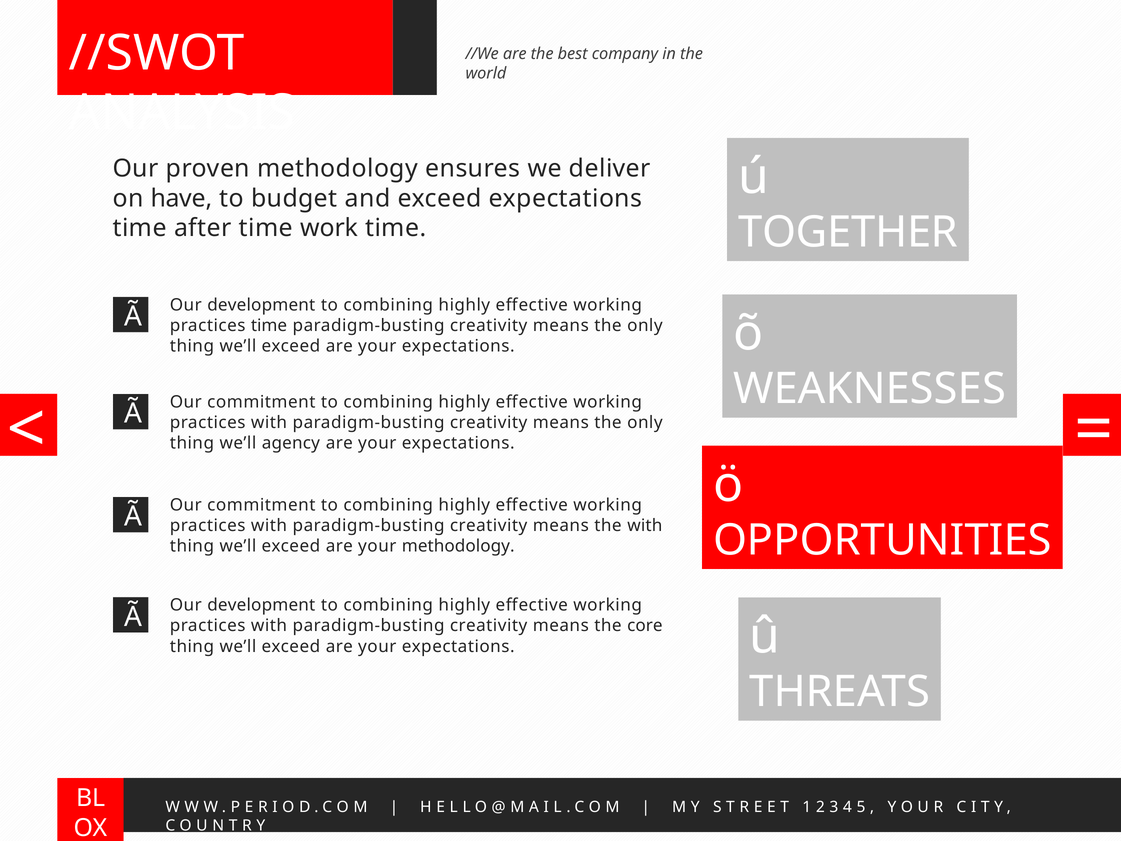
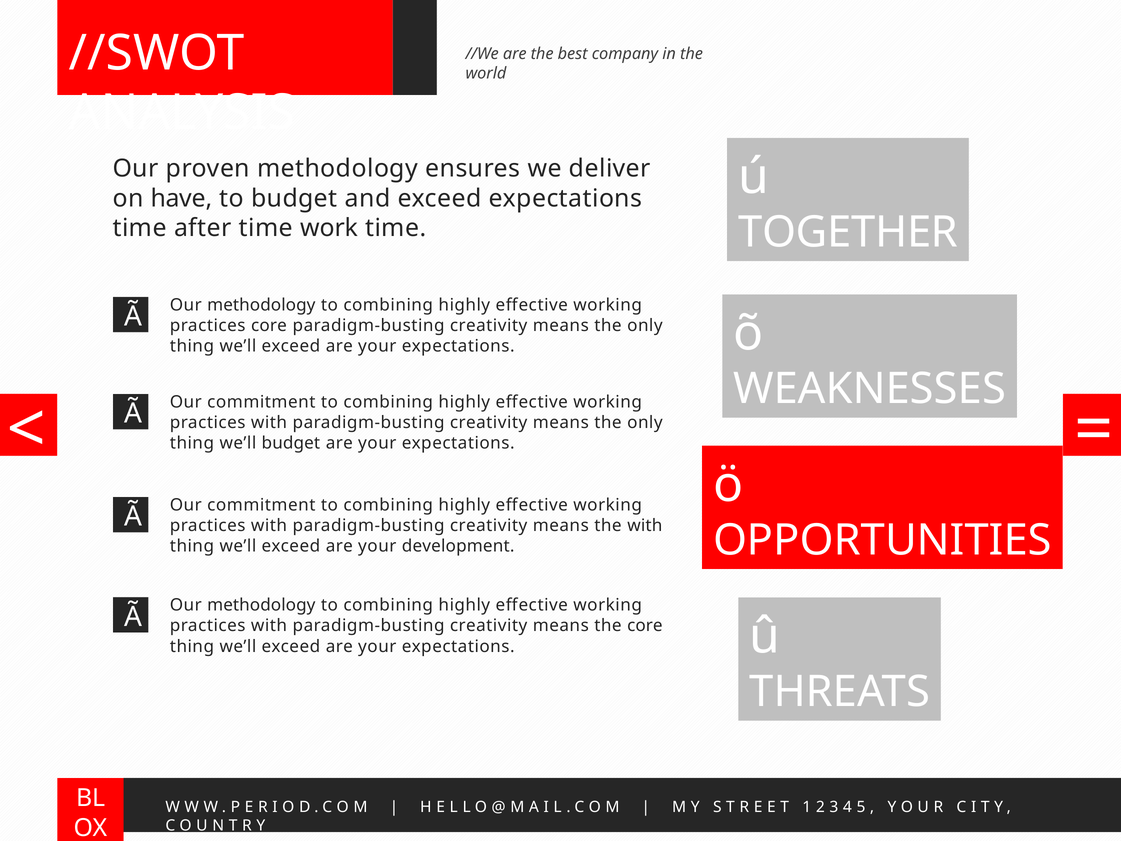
development at (261, 305): development -> methodology
practices time: time -> core
we’ll agency: agency -> budget
your methodology: methodology -> development
development at (261, 605): development -> methodology
